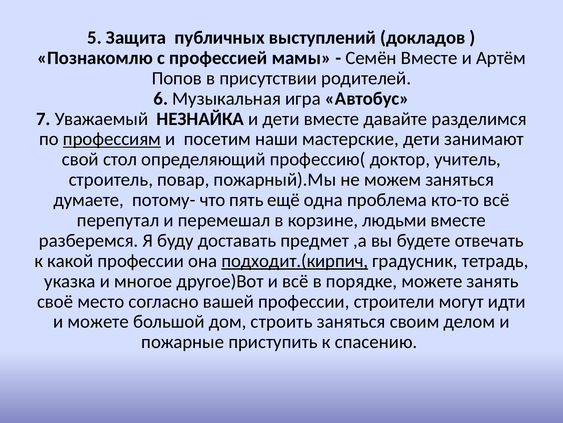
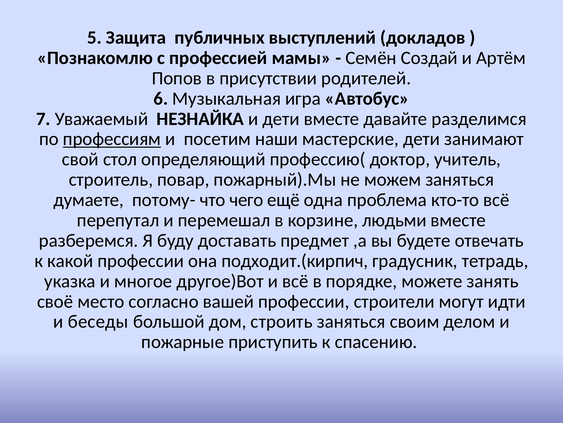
Семён Вместе: Вместе -> Создай
пять: пять -> чего
подходит.(кирпич underline: present -> none
и можете: можете -> беседы
